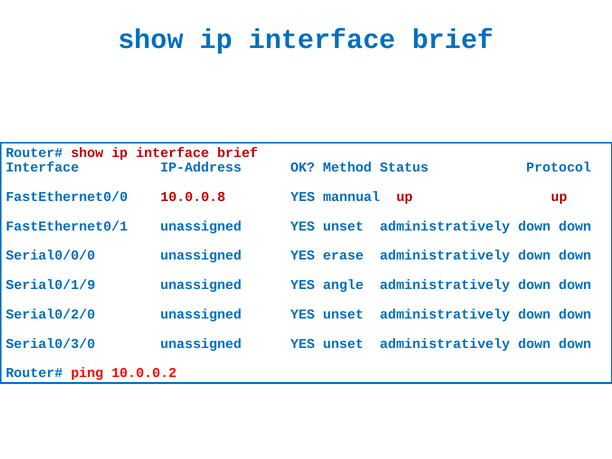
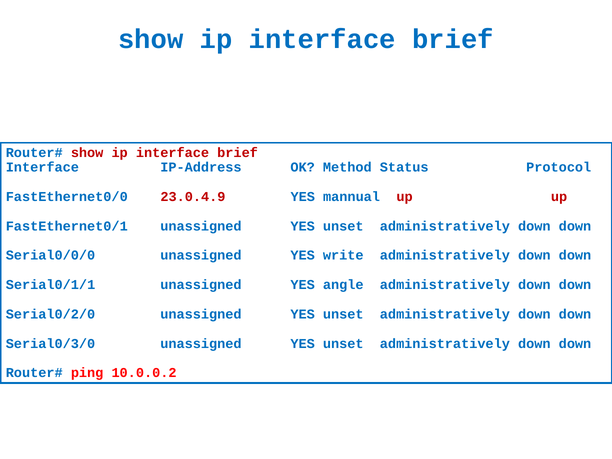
10.0.0.8: 10.0.0.8 -> 23.0.4.9
erase: erase -> write
Serial0/1/9: Serial0/1/9 -> Serial0/1/1
